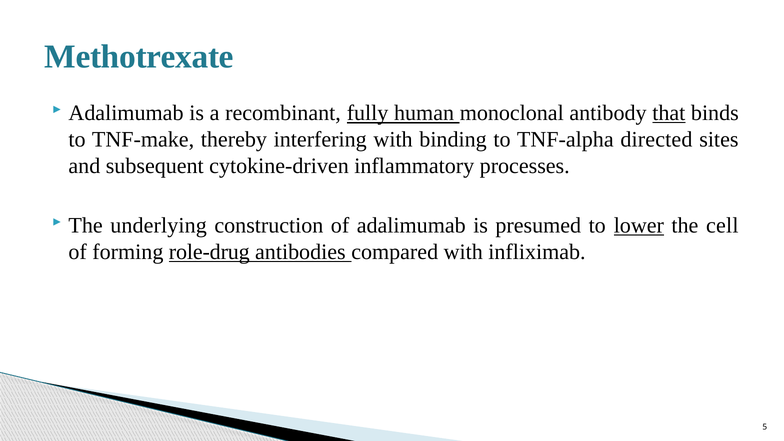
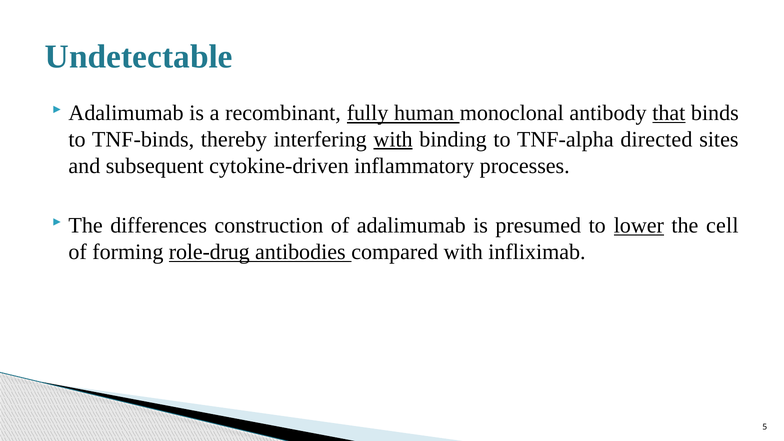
Methotrexate: Methotrexate -> Undetectable
TNF-make: TNF-make -> TNF-binds
with at (393, 139) underline: none -> present
underlying: underlying -> differences
